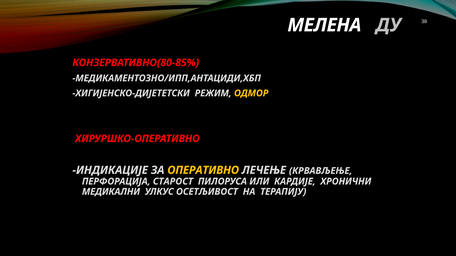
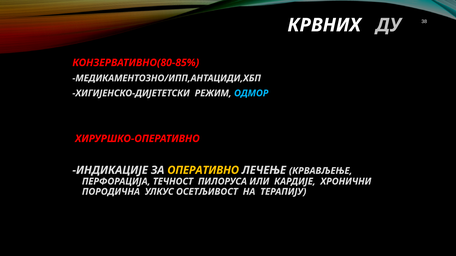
МЕЛЕНА: МЕЛЕНА -> КРВНИХ
ОДМОР colour: yellow -> light blue
СТАРОСТ: СТАРОСТ -> ТЕЧНОСТ
МЕДИКАЛНИ: МЕДИКАЛНИ -> ПОРОДИЧНА
